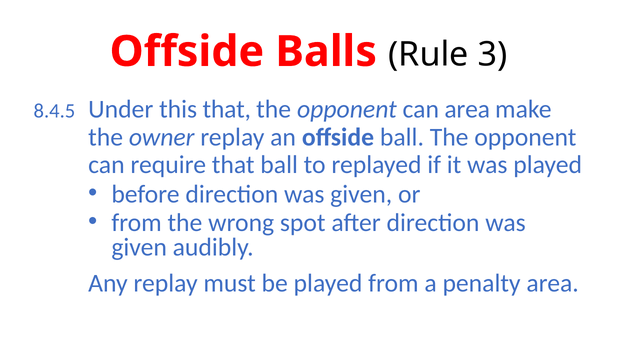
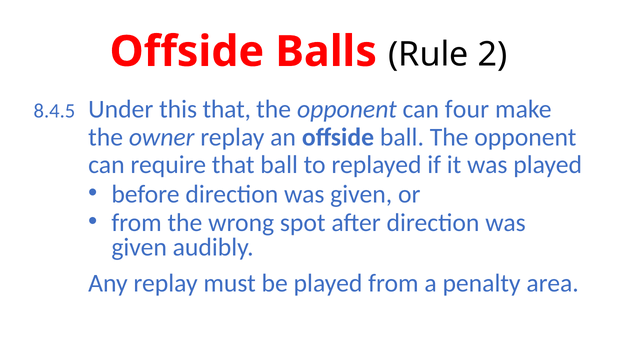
3: 3 -> 2
can area: area -> four
